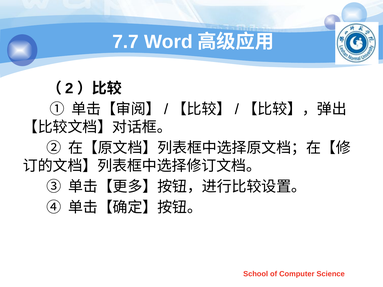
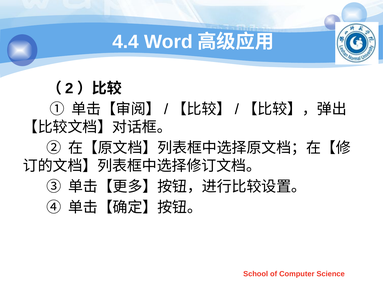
7.7: 7.7 -> 4.4
